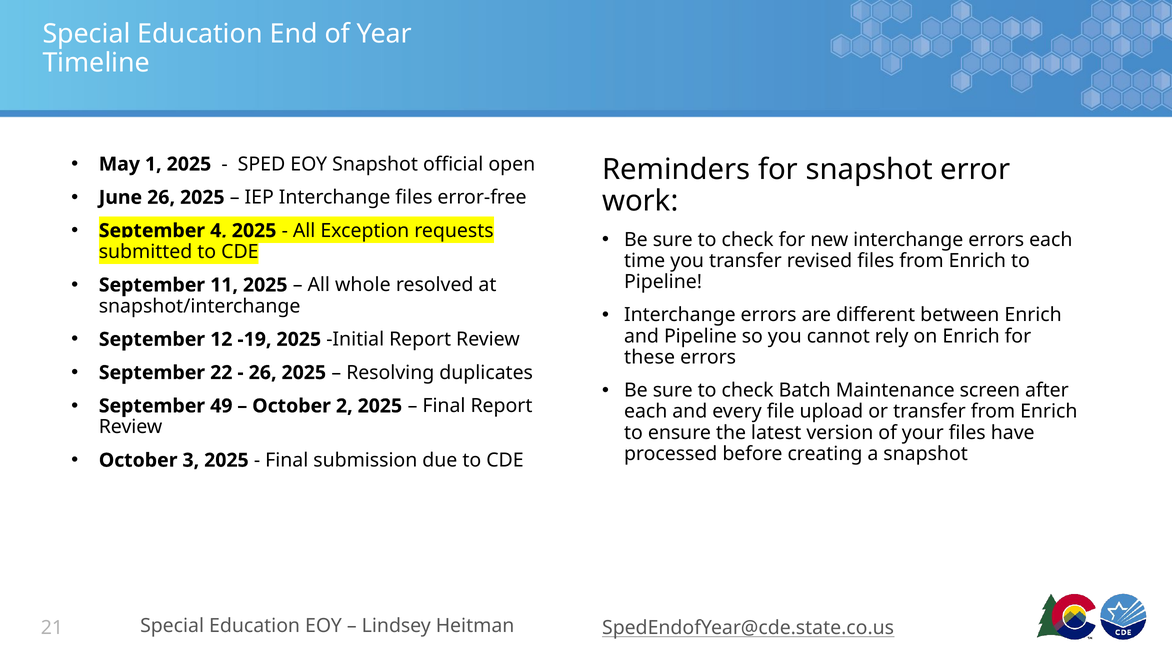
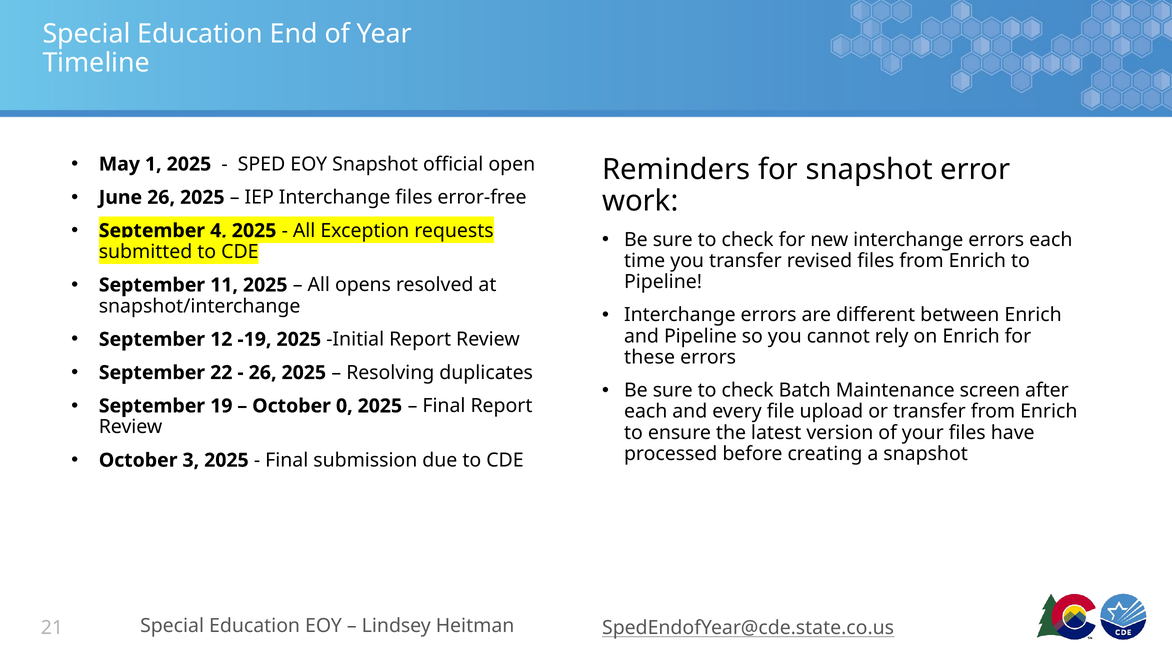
whole: whole -> opens
49: 49 -> 19
2: 2 -> 0
